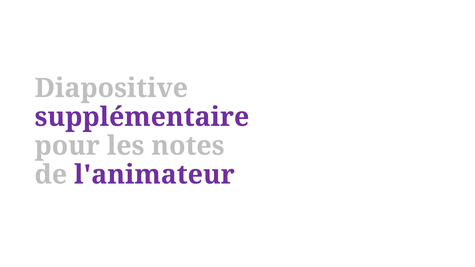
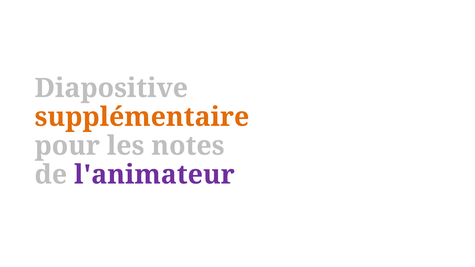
supplémentaire colour: purple -> orange
